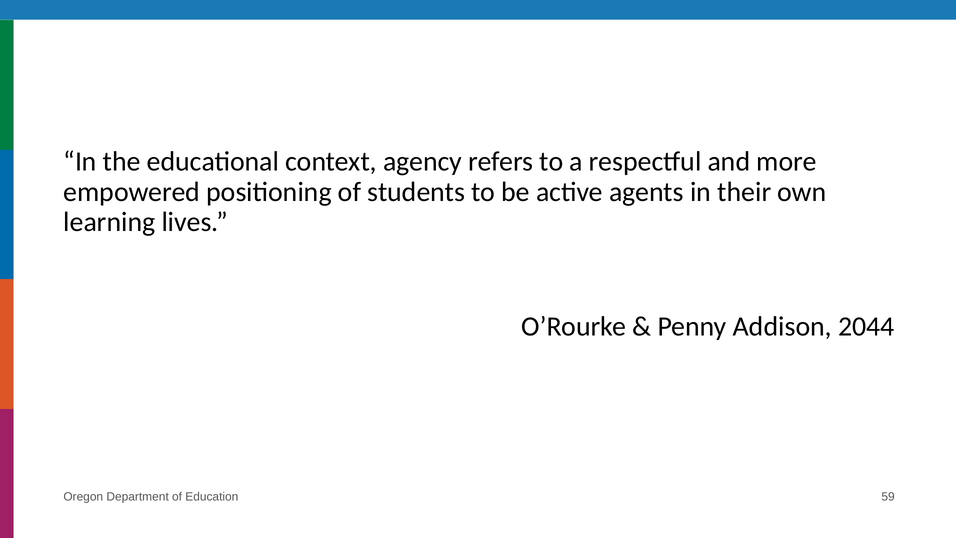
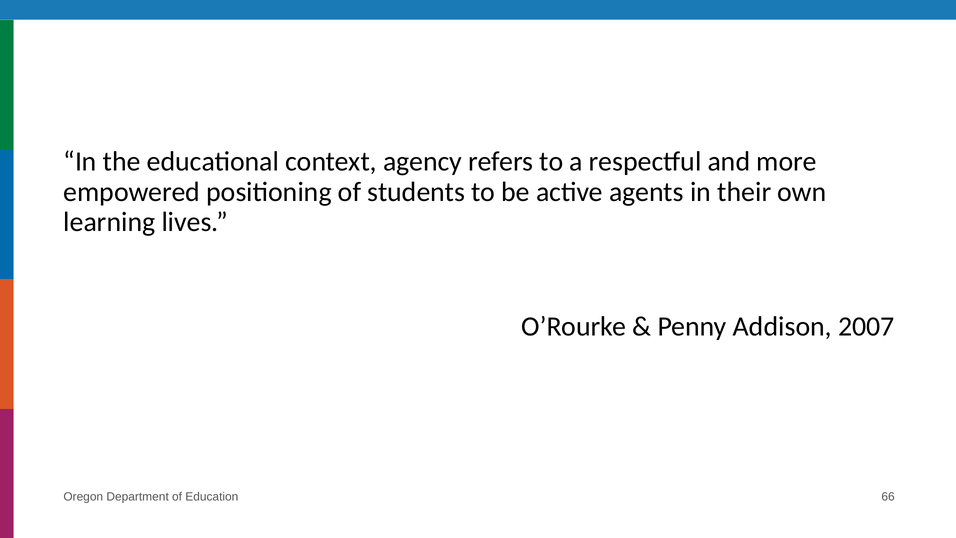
2044: 2044 -> 2007
59: 59 -> 66
